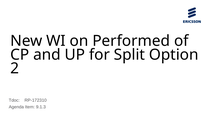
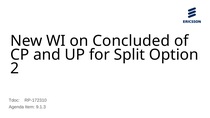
Performed: Performed -> Concluded
